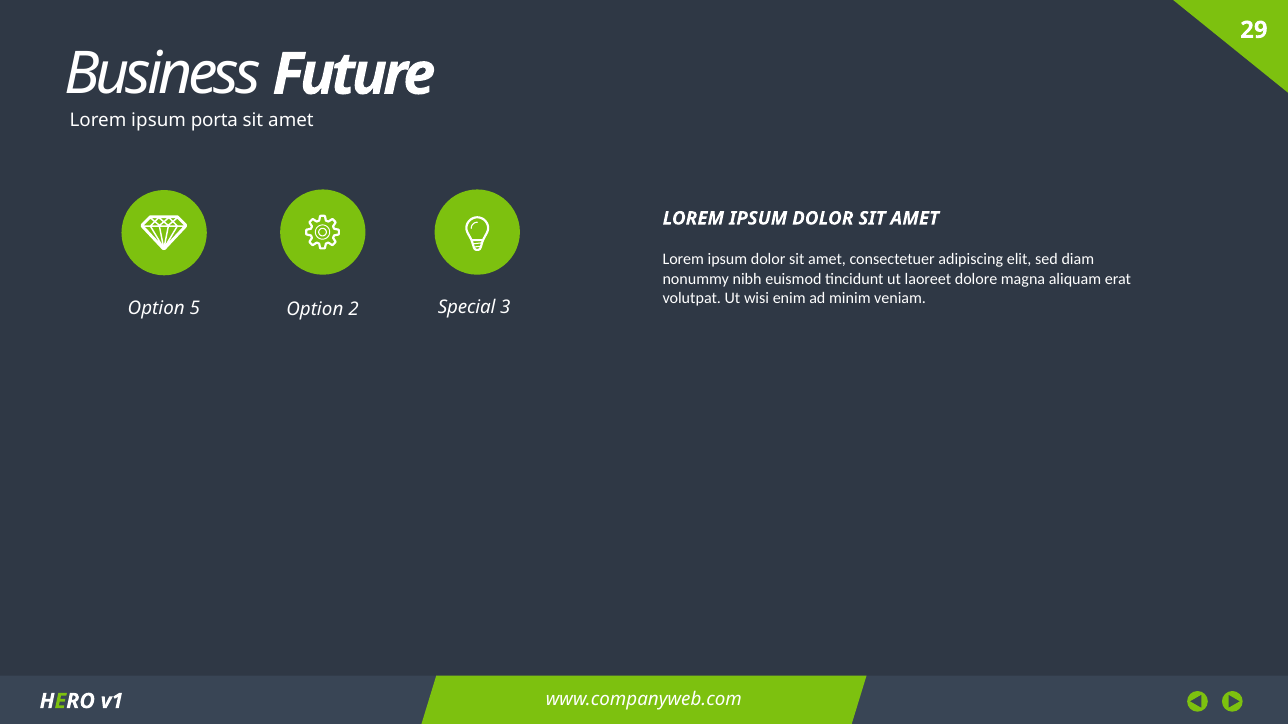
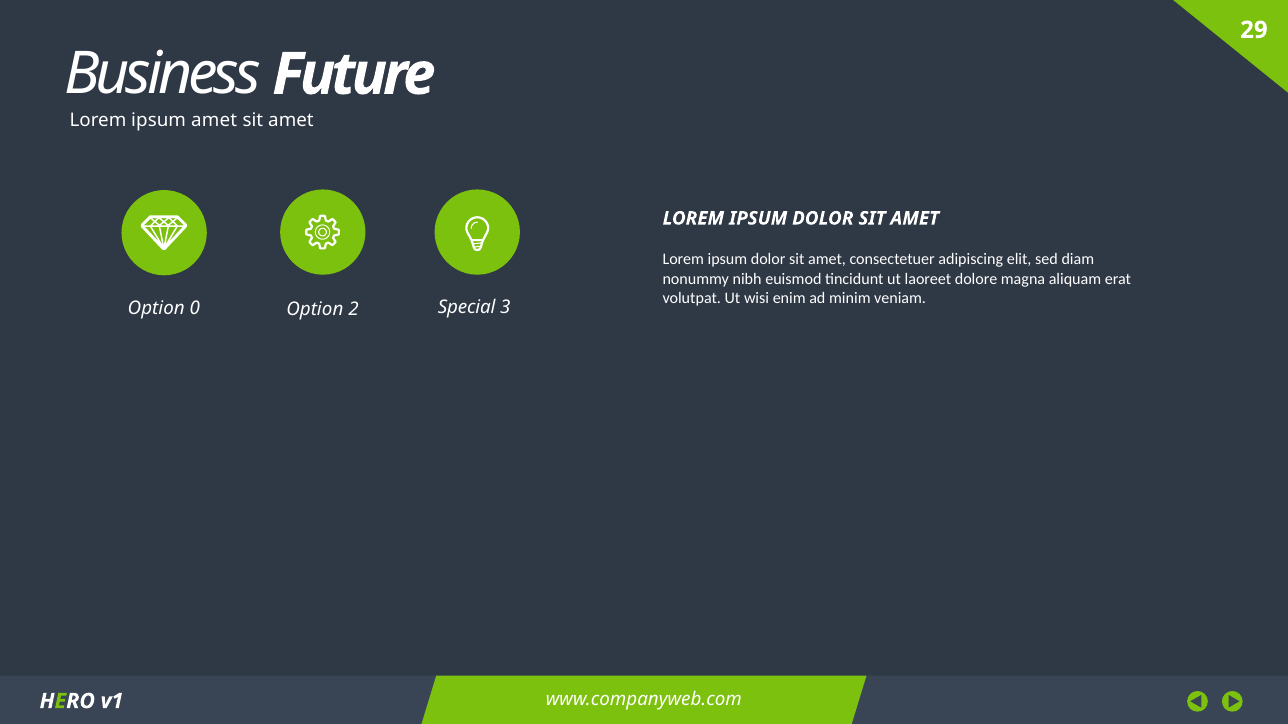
ipsum porta: porta -> amet
5: 5 -> 0
